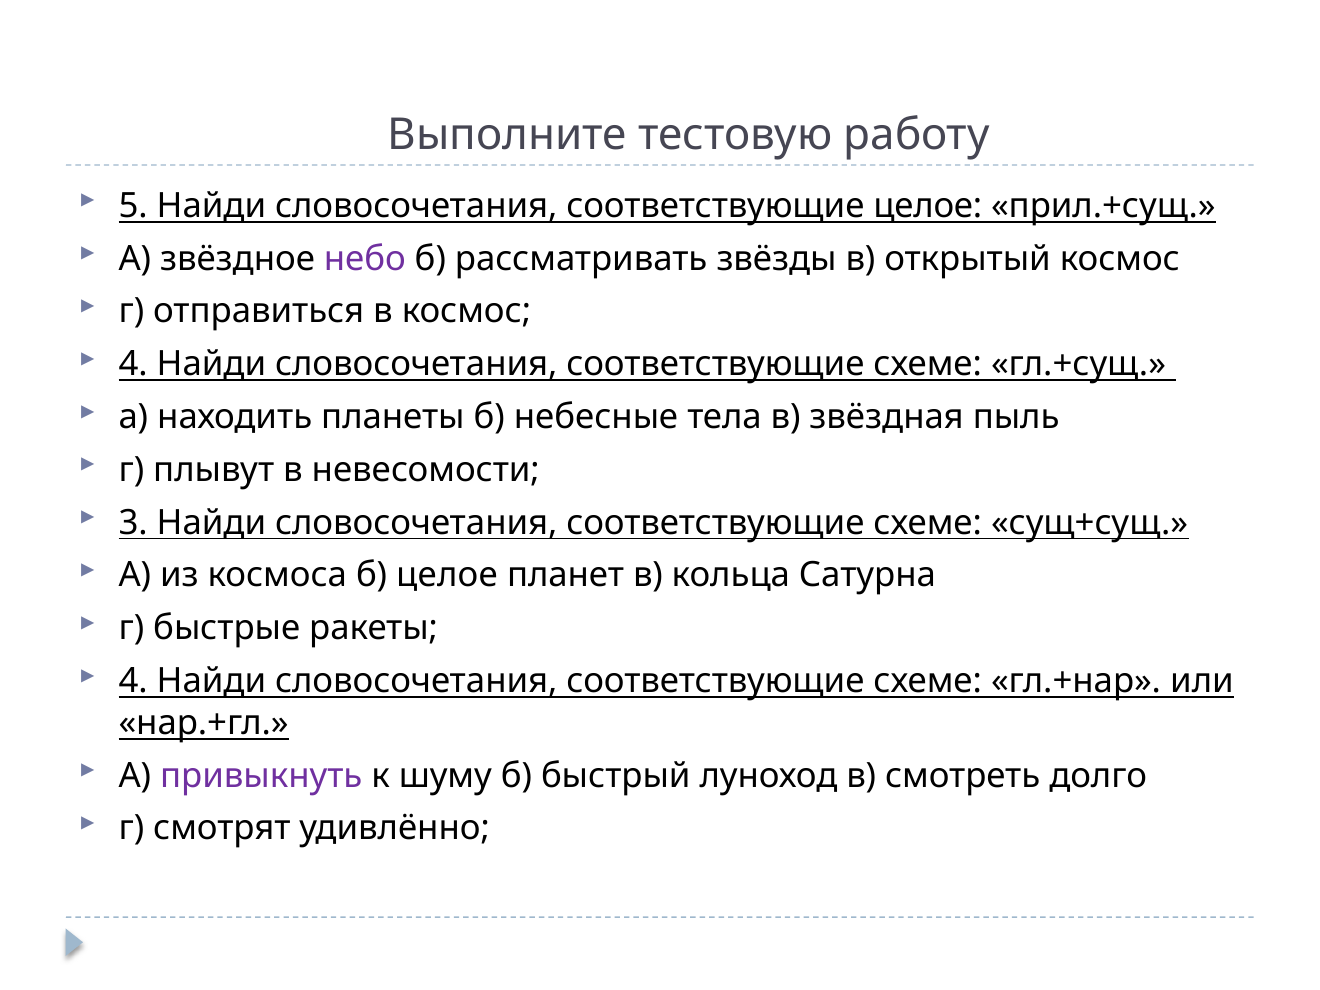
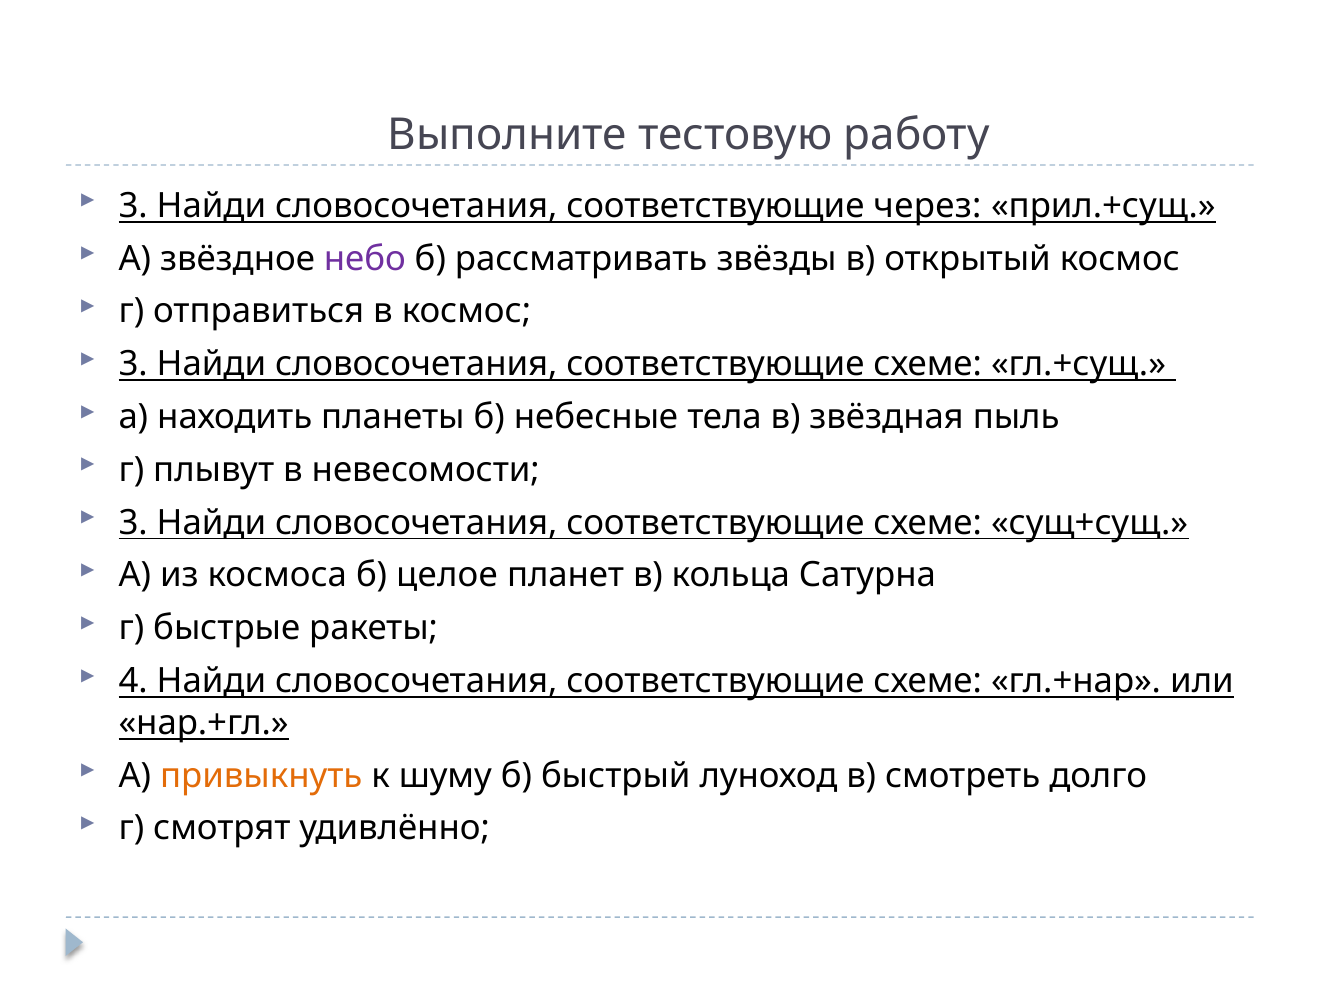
5 at (133, 206): 5 -> 3
соответствующие целое: целое -> через
4 at (133, 364): 4 -> 3
привыкнуть colour: purple -> orange
